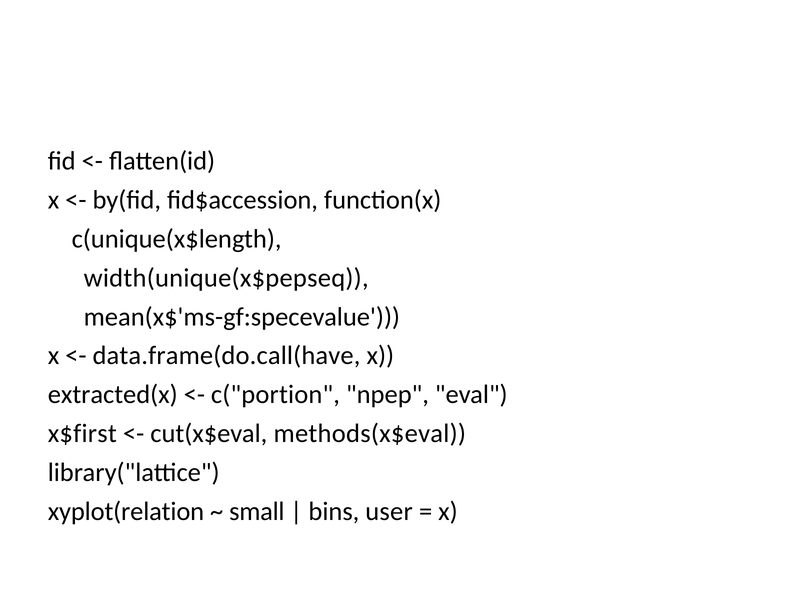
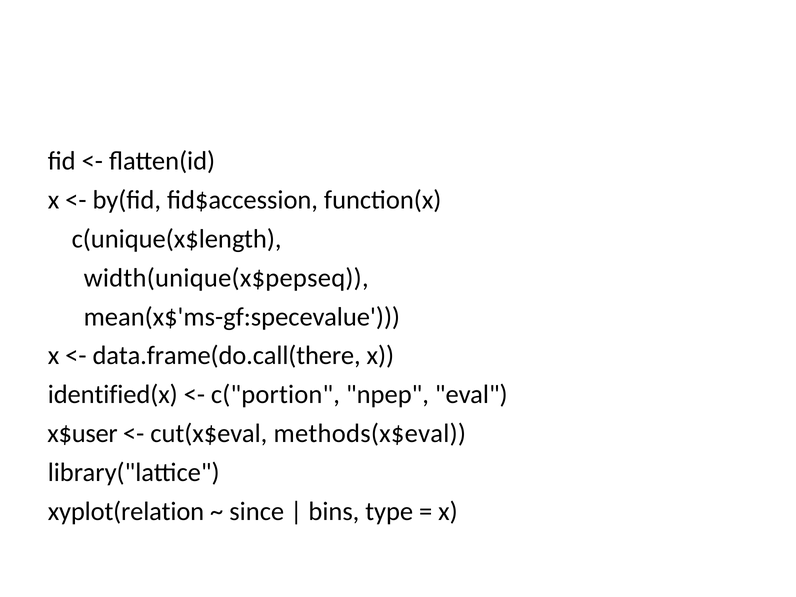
data.frame(do.call(have: data.frame(do.call(have -> data.frame(do.call(there
extracted(x: extracted(x -> identified(x
x$first: x$first -> x$user
small: small -> since
user: user -> type
